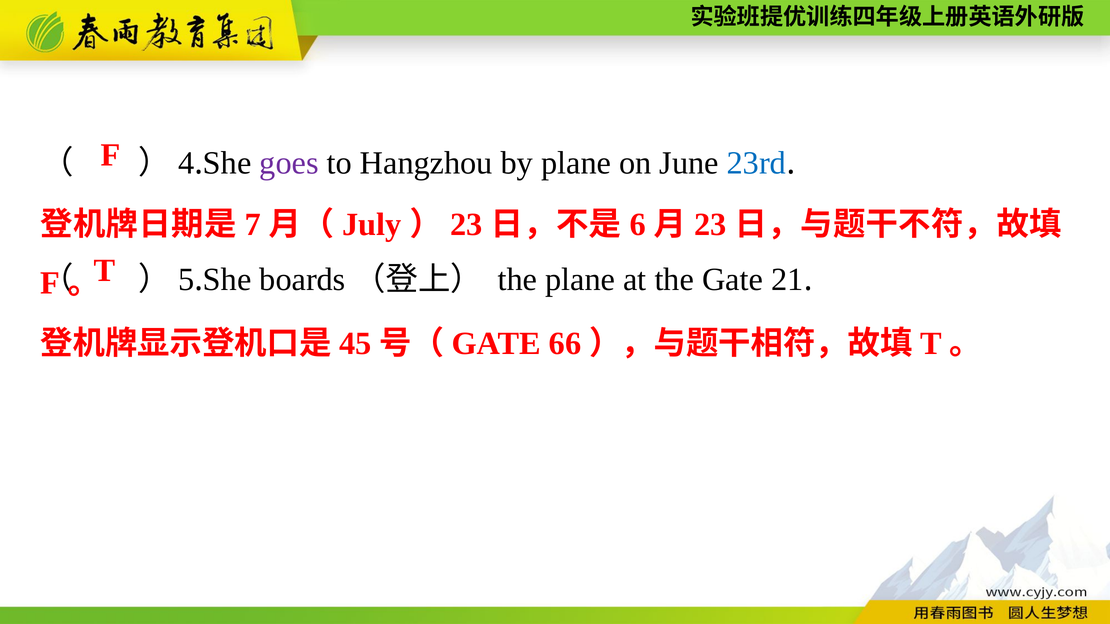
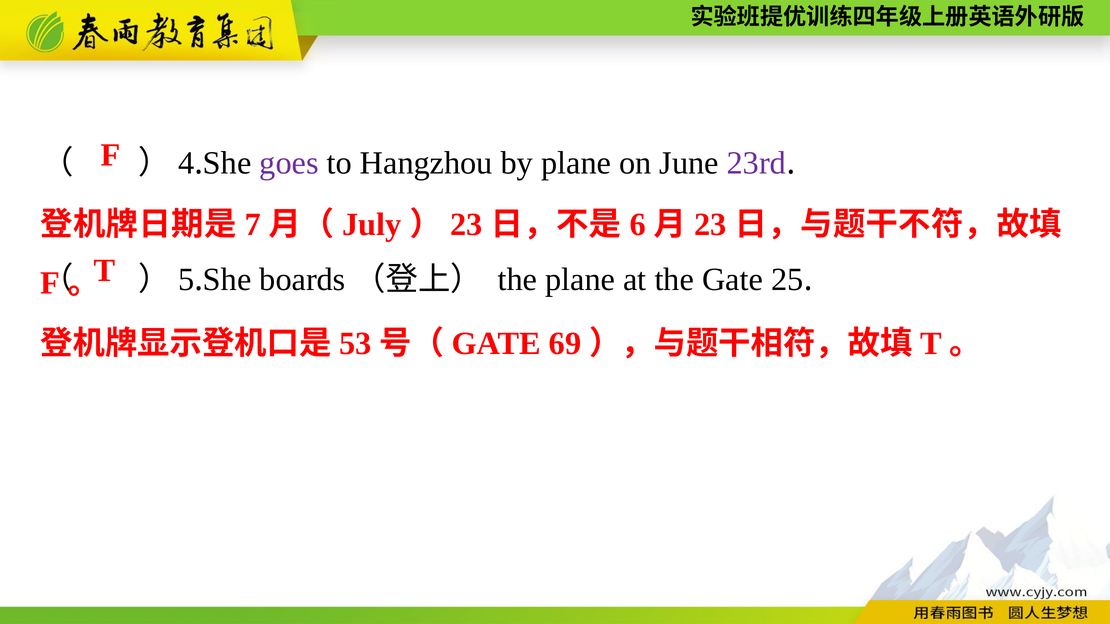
23rd colour: blue -> purple
21: 21 -> 25
45: 45 -> 53
66: 66 -> 69
